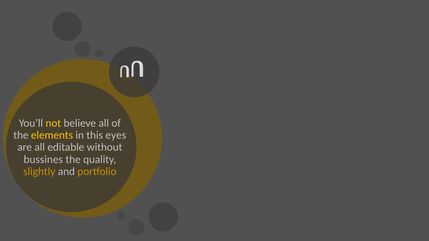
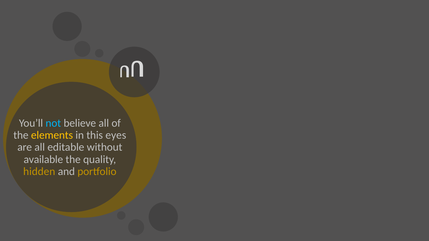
not colour: yellow -> light blue
bussines: bussines -> available
slightly: slightly -> hidden
